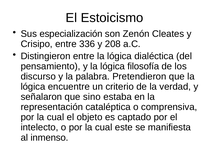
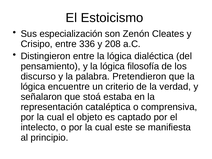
sino: sino -> stoá
inmenso: inmenso -> principio
